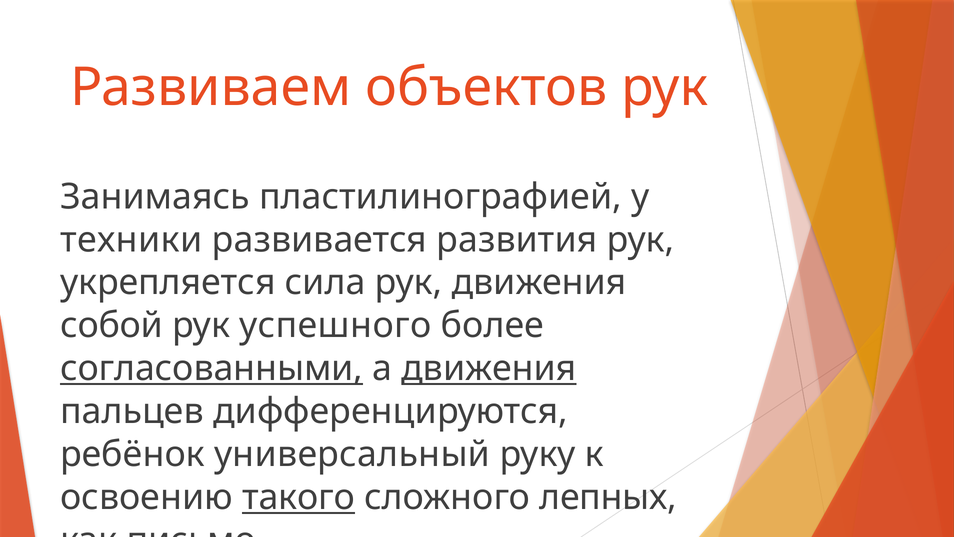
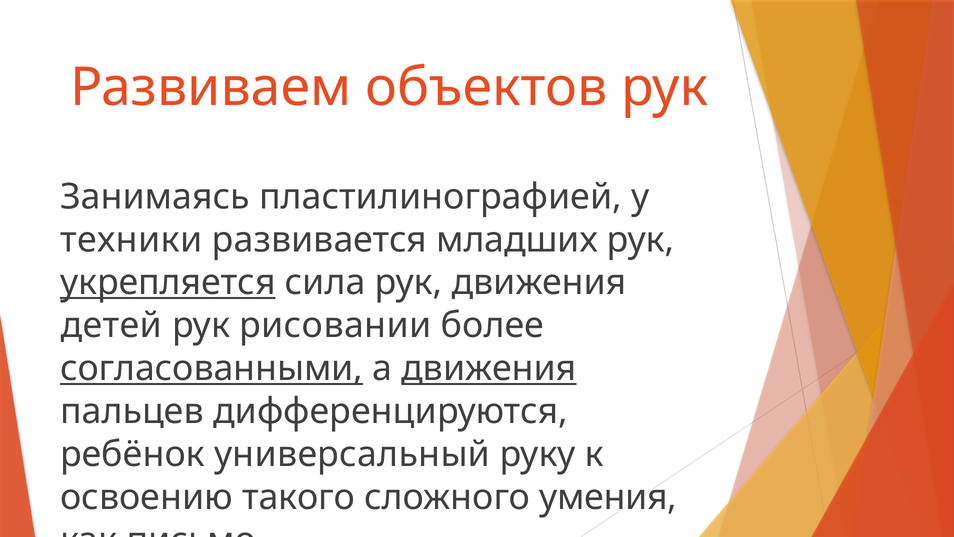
развития: развития -> младших
укрепляется underline: none -> present
собой: собой -> детей
успешного: успешного -> рисовании
такого underline: present -> none
лепных: лепных -> умения
